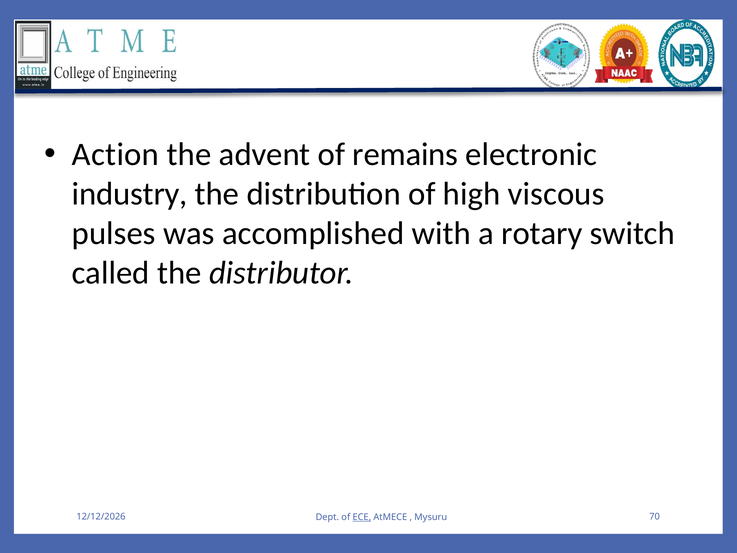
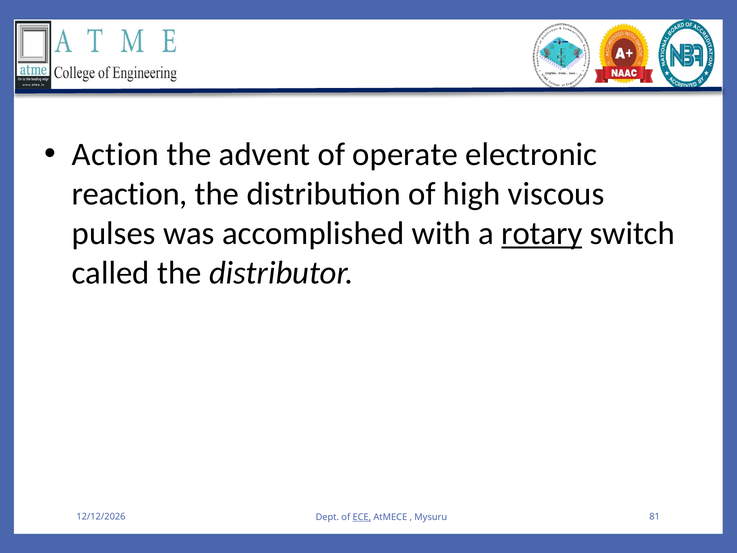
remains: remains -> operate
industry: industry -> reaction
rotary underline: none -> present
70: 70 -> 81
